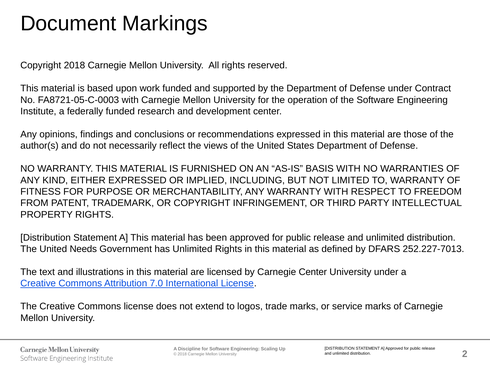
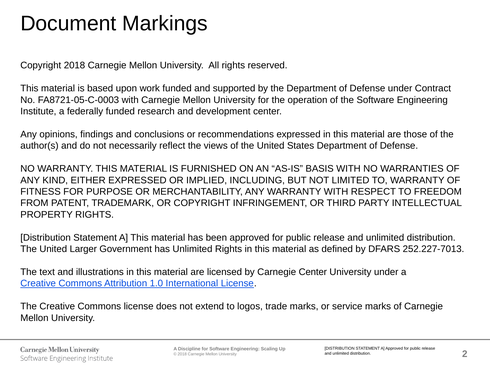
Needs: Needs -> Larger
7.0: 7.0 -> 1.0
